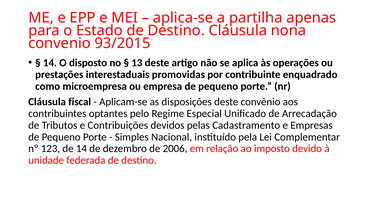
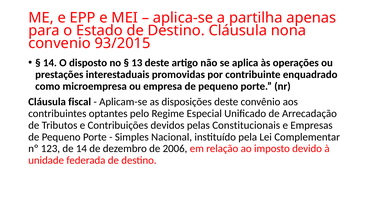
Cadastramento: Cadastramento -> Constitucionais
